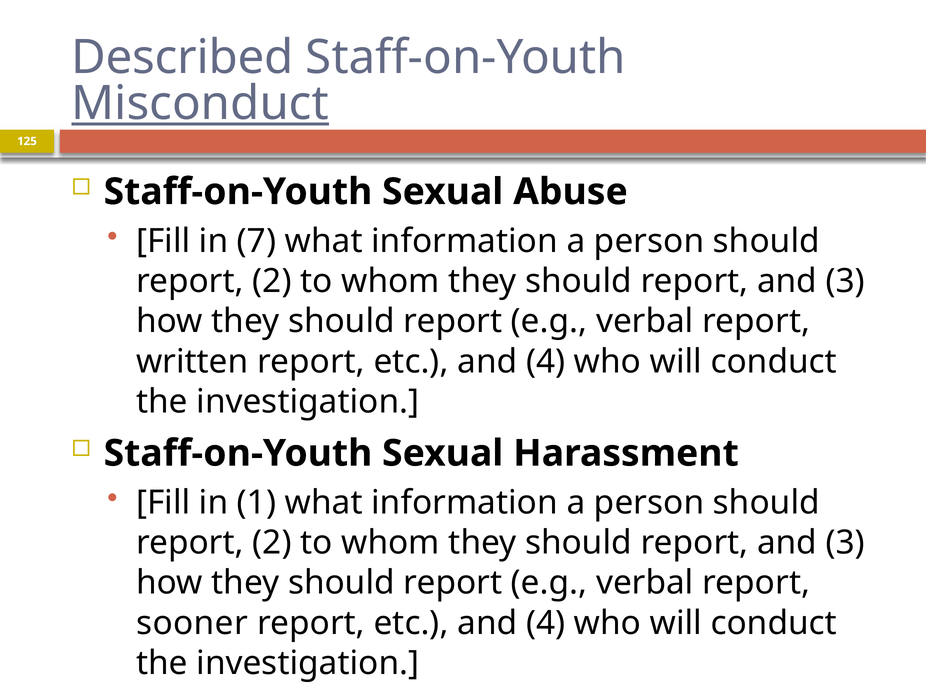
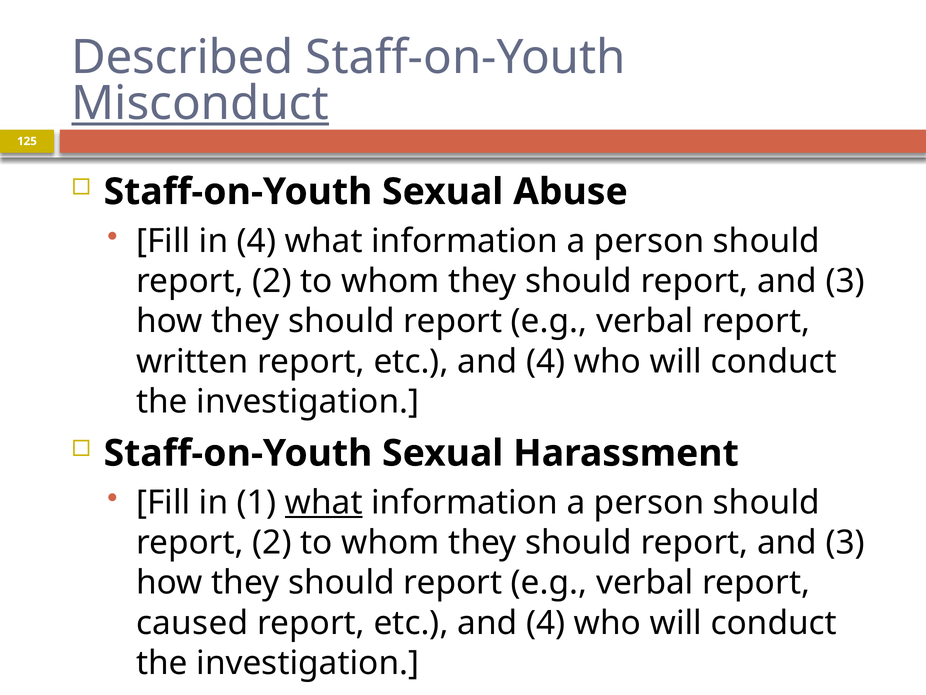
in 7: 7 -> 4
what at (324, 502) underline: none -> present
sooner: sooner -> caused
